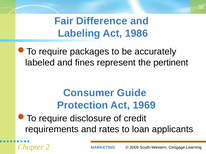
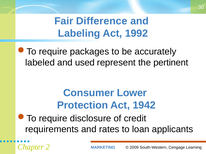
1986: 1986 -> 1992
fines: fines -> used
Guide: Guide -> Lower
1969: 1969 -> 1942
